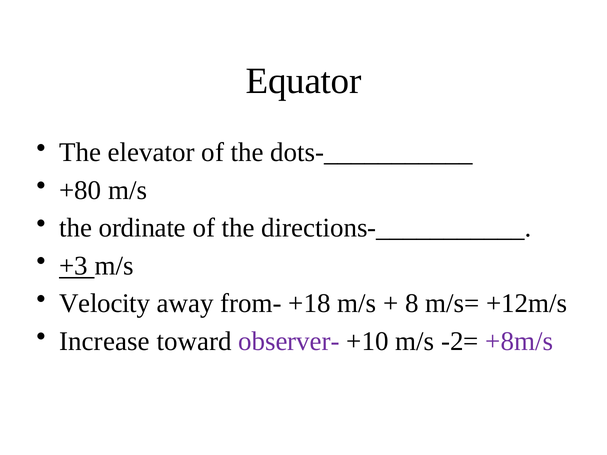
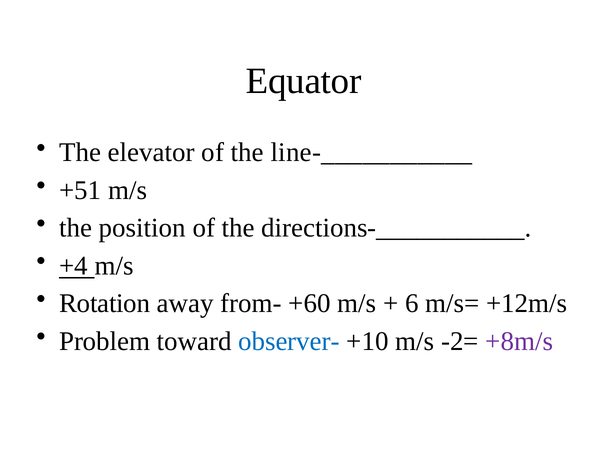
dots-___________: dots-___________ -> line-___________
+80: +80 -> +51
ordinate: ordinate -> position
+3: +3 -> +4
Velocity: Velocity -> Rotation
+18: +18 -> +60
8: 8 -> 6
Increase: Increase -> Problem
observer- colour: purple -> blue
